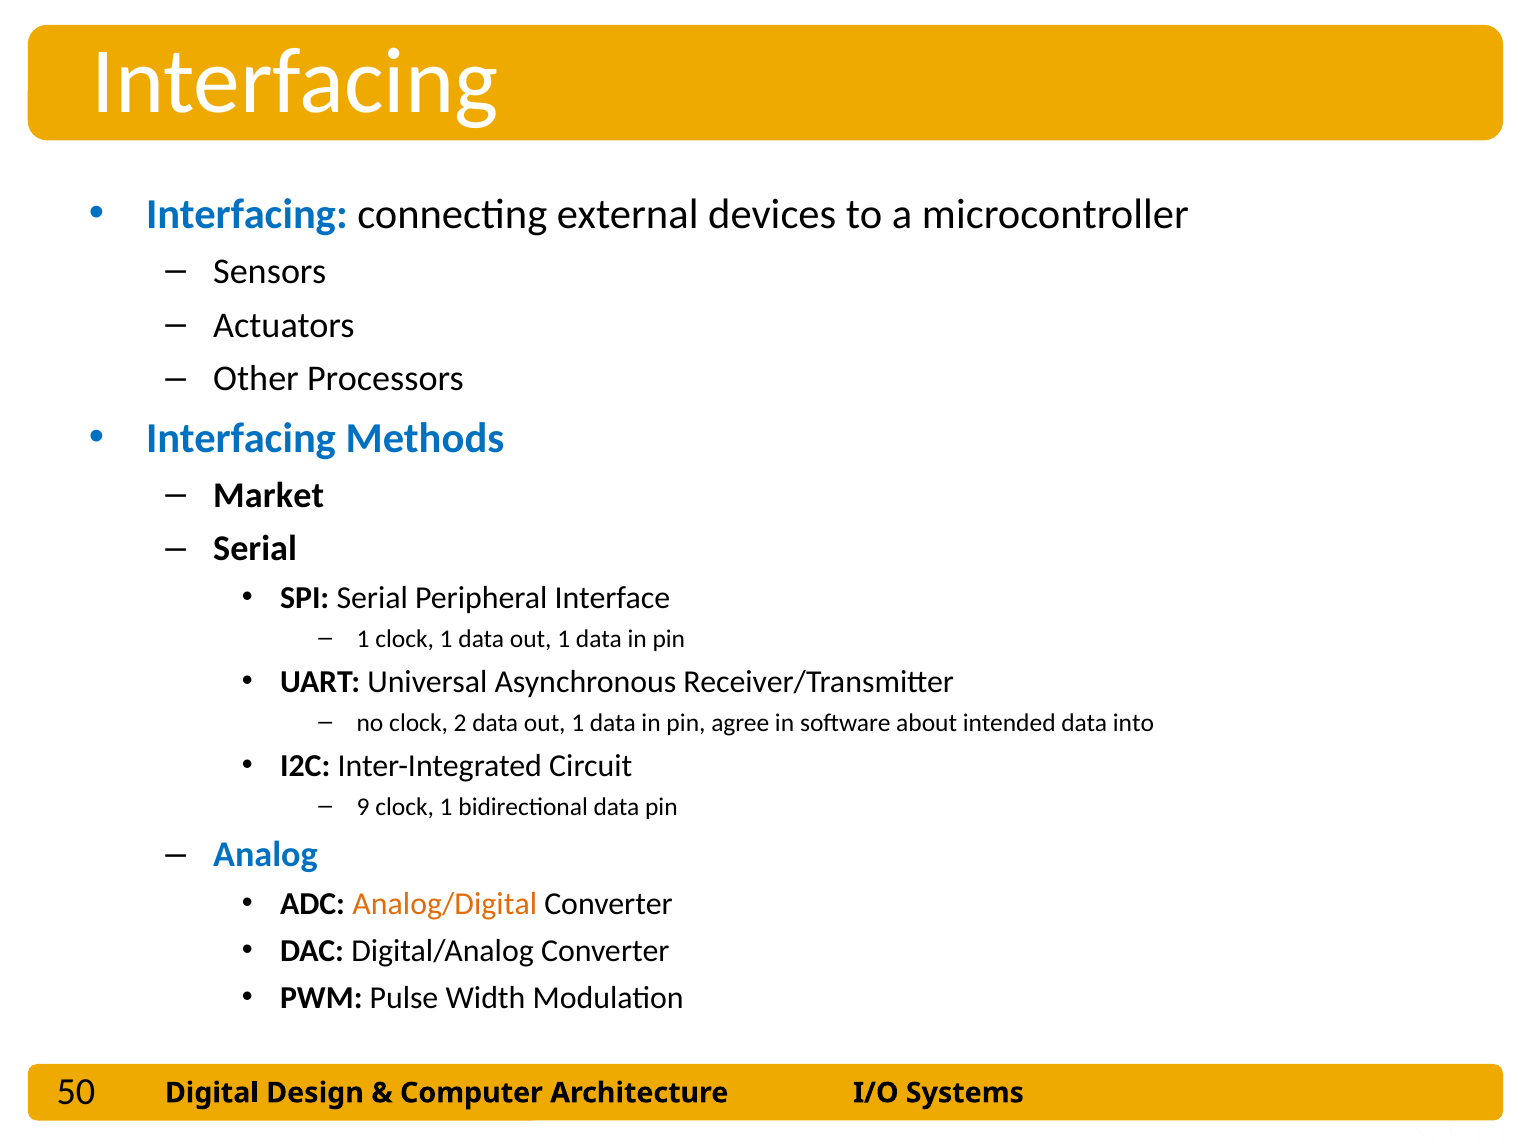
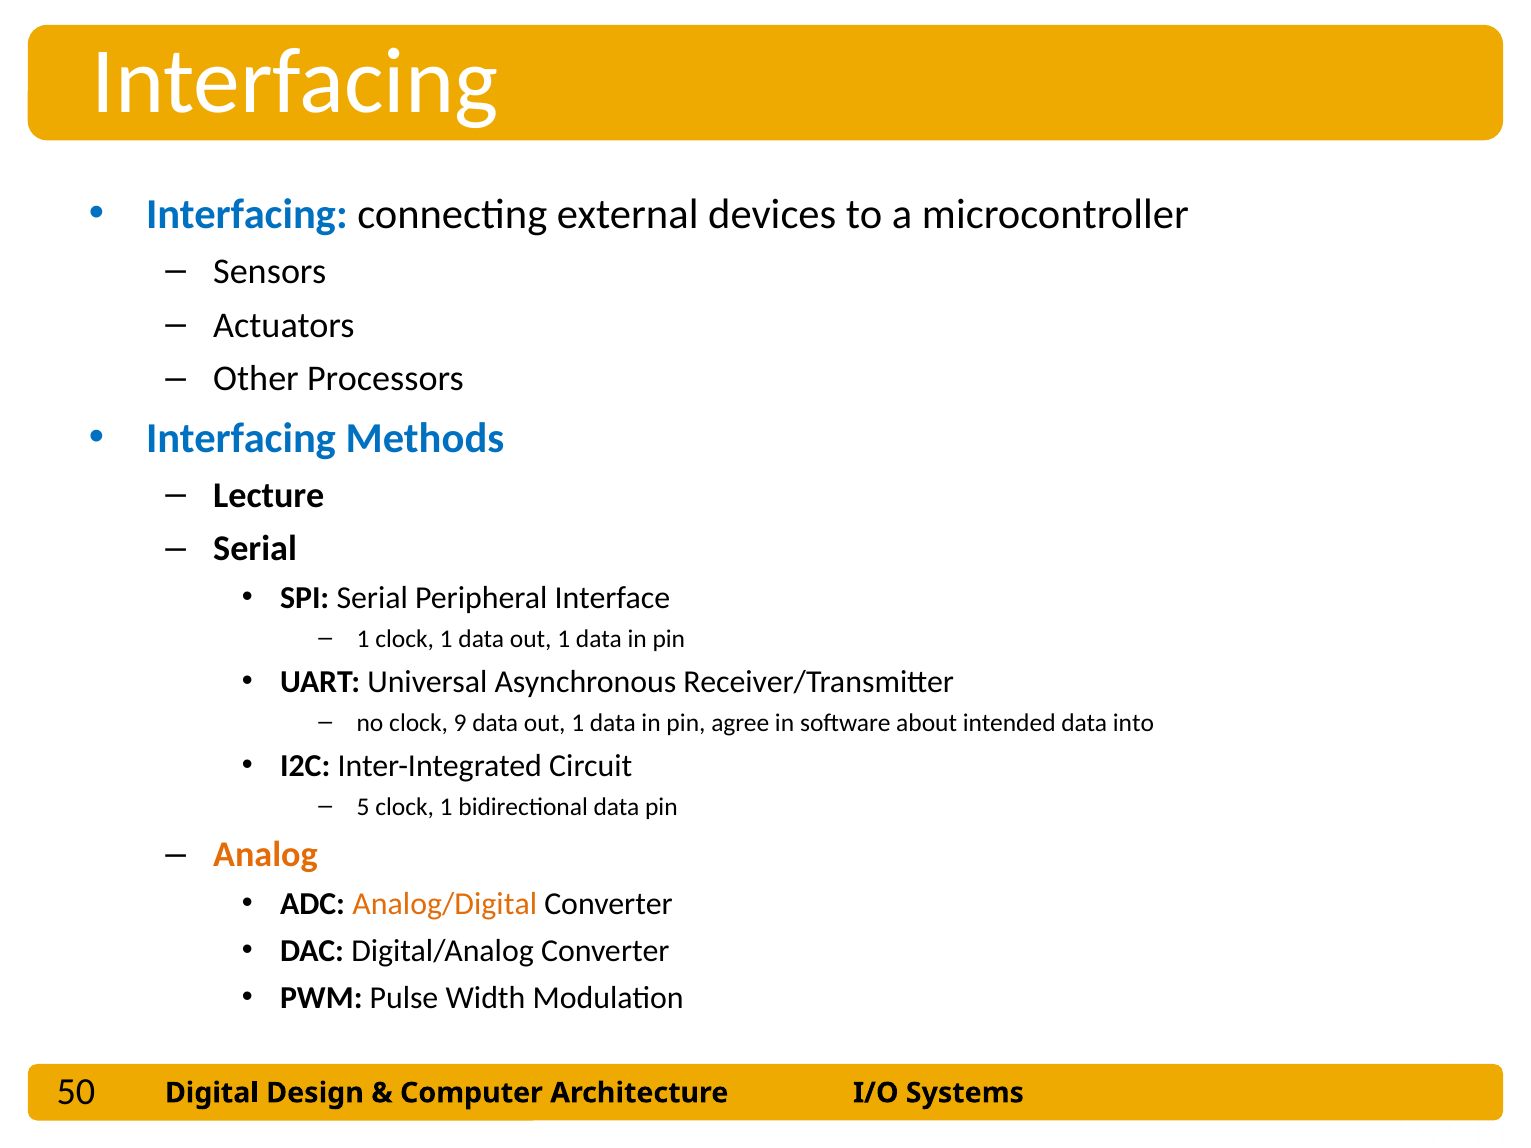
Market: Market -> Lecture
2: 2 -> 9
9: 9 -> 5
Analog colour: blue -> orange
